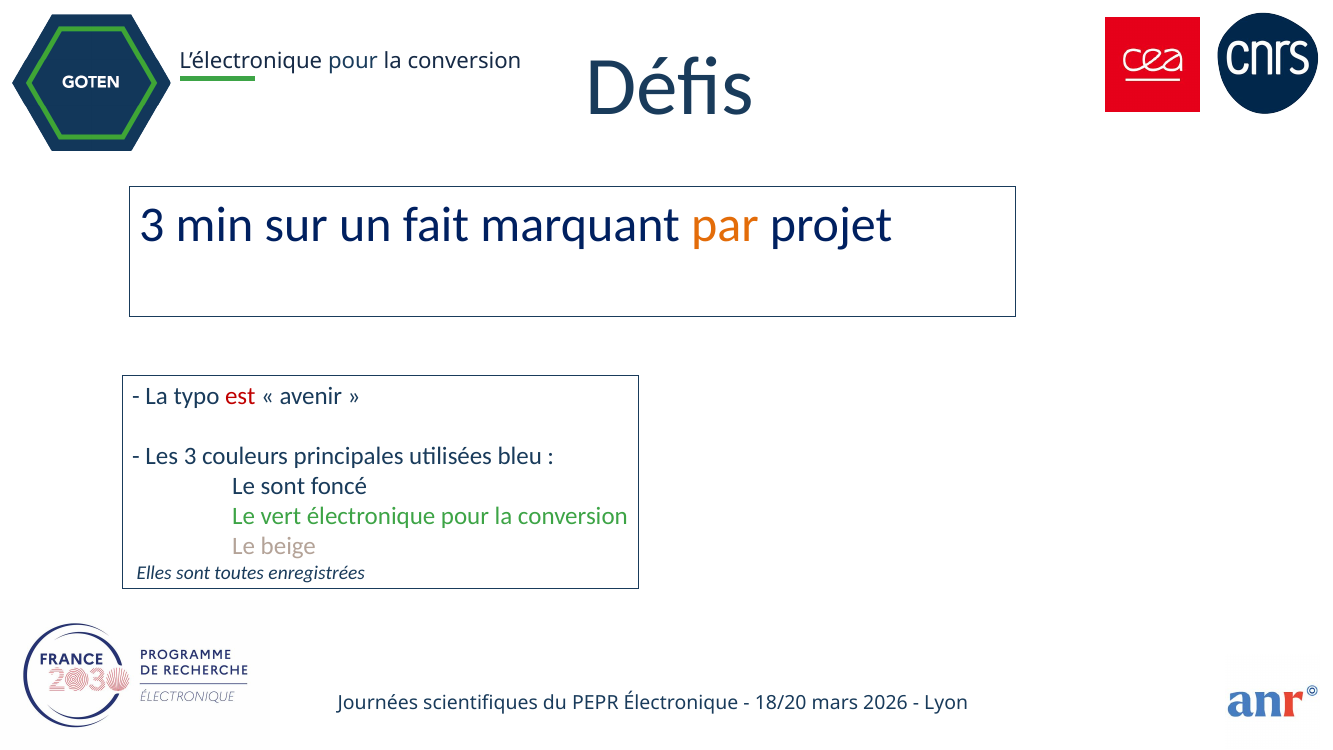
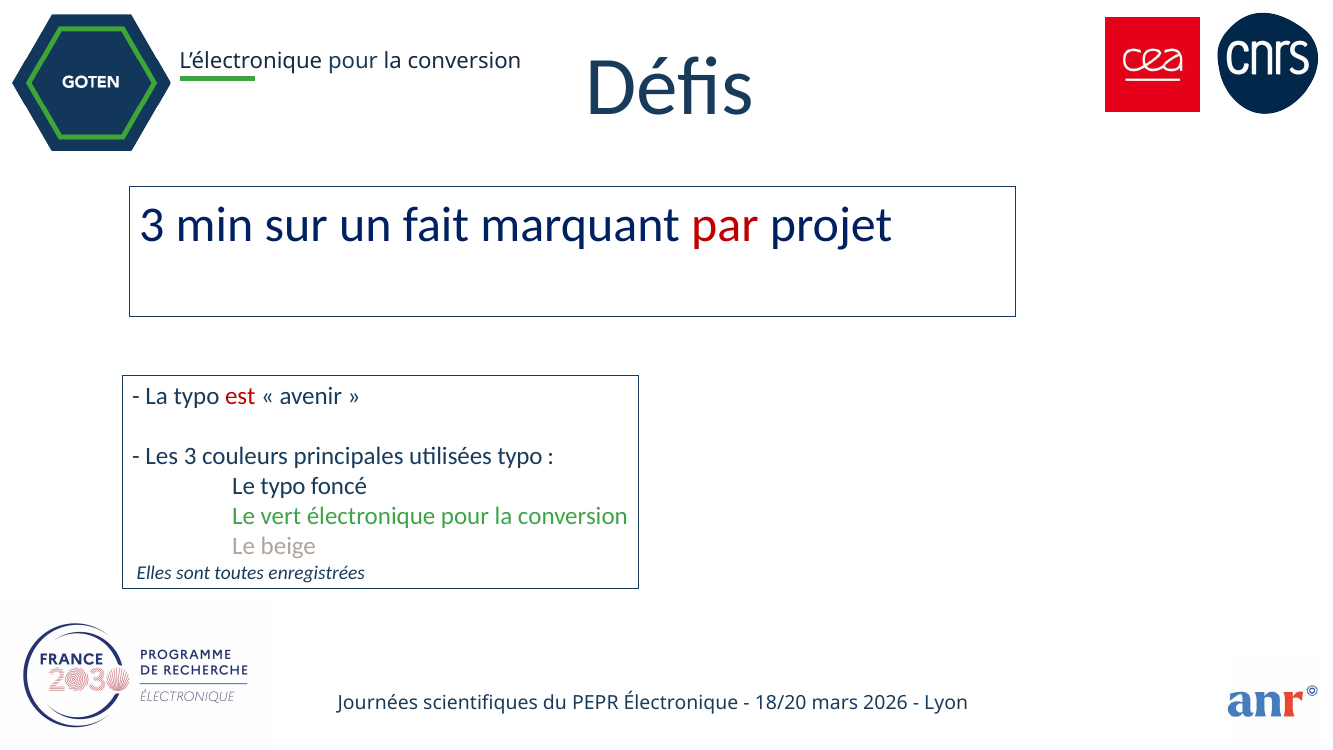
par colour: orange -> red
utilisées bleu: bleu -> typo
Le sont: sont -> typo
